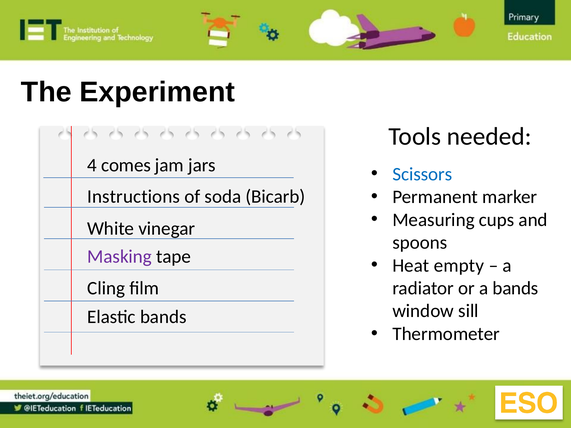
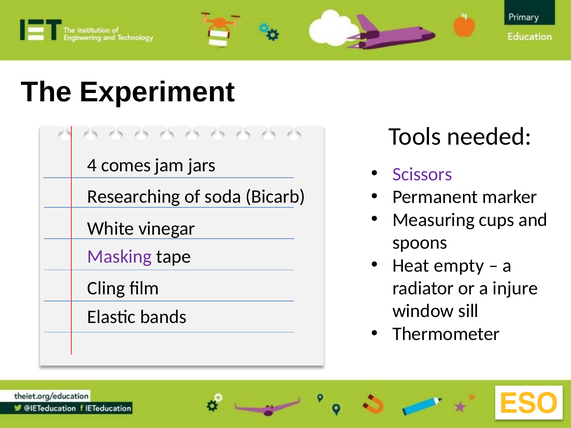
Scissors colour: blue -> purple
Instructions: Instructions -> Researching
a bands: bands -> injure
